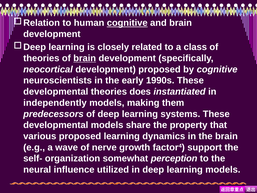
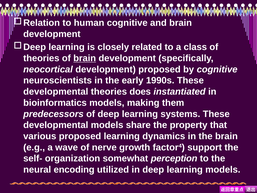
cognitive at (127, 23) underline: present -> none
independently: independently -> bioinformatics
influence: influence -> encoding
